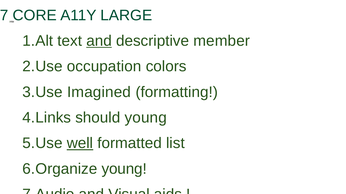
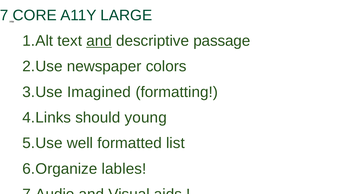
member: member -> passage
occupation: occupation -> newspaper
well underline: present -> none
young at (124, 169): young -> lables
